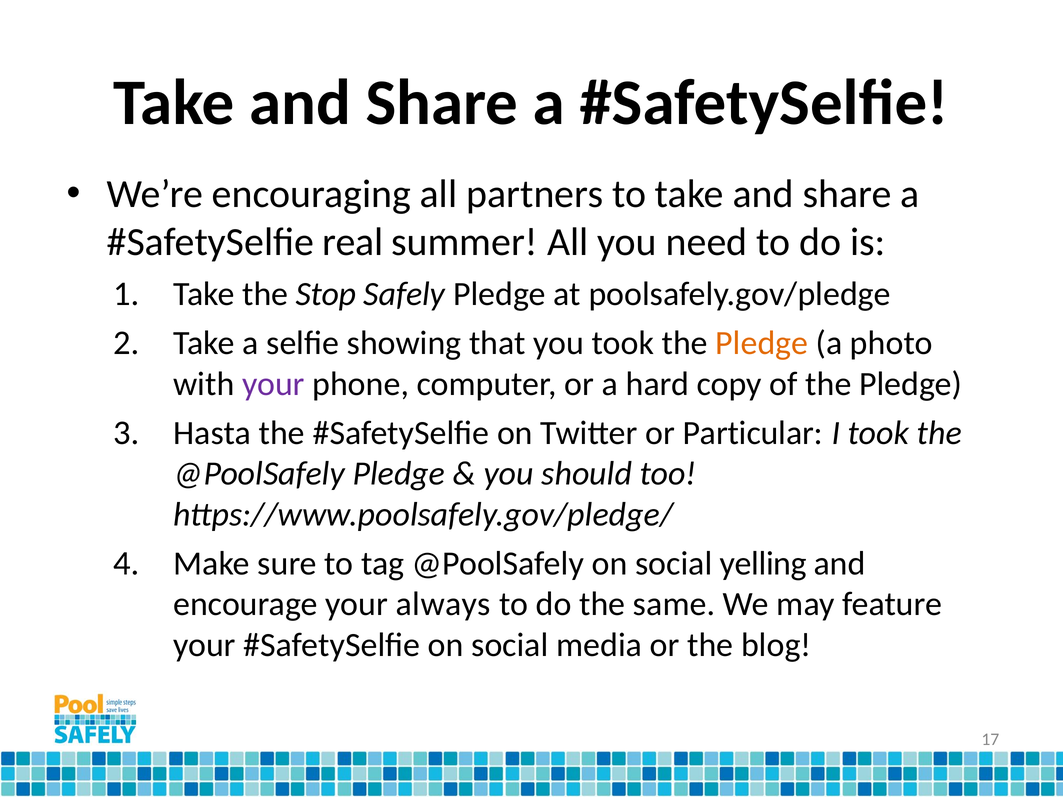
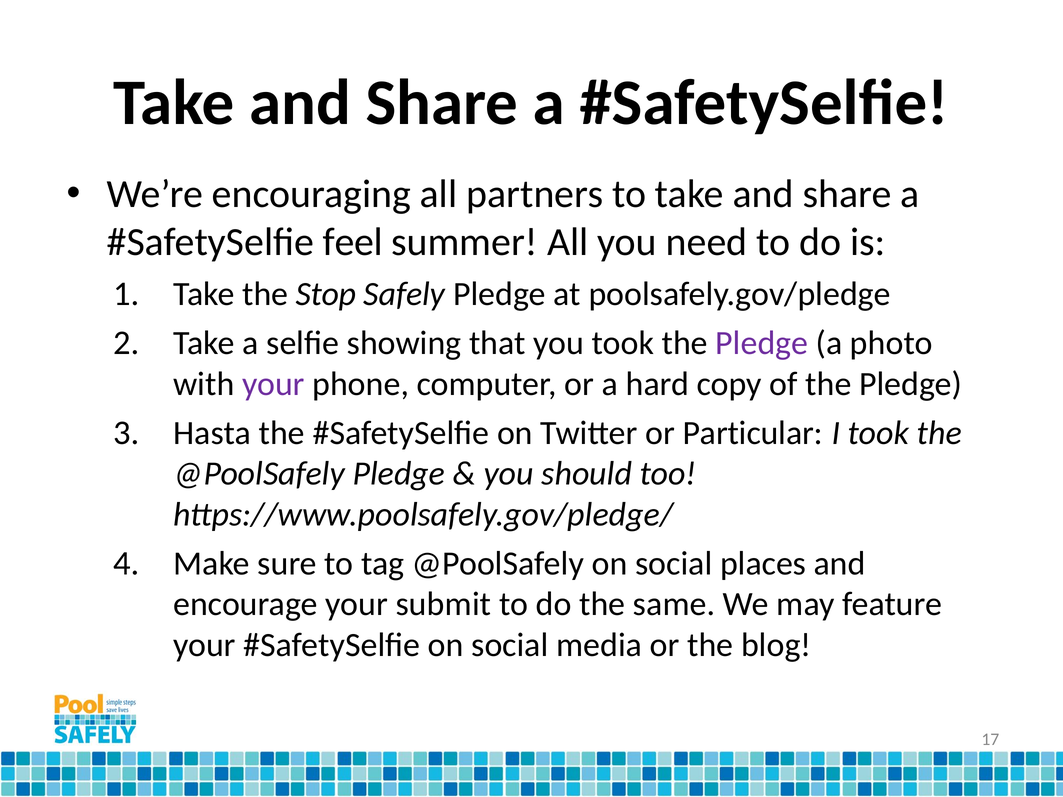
real: real -> feel
Pledge at (762, 343) colour: orange -> purple
yelling: yelling -> places
always: always -> submit
